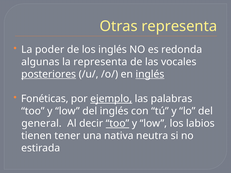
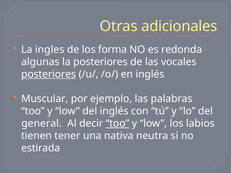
Otras representa: representa -> adicionales
poder: poder -> ingles
los inglés: inglés -> forma
la representa: representa -> posteriores
inglés at (150, 74) underline: present -> none
Fonéticas: Fonéticas -> Muscular
ejemplo underline: present -> none
